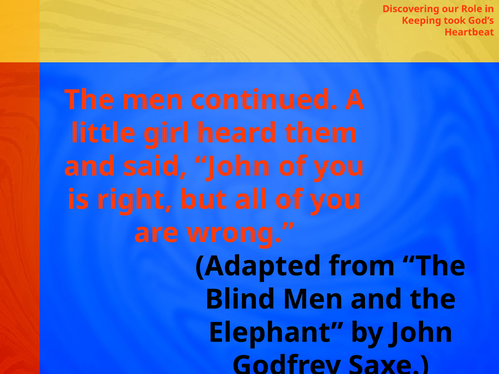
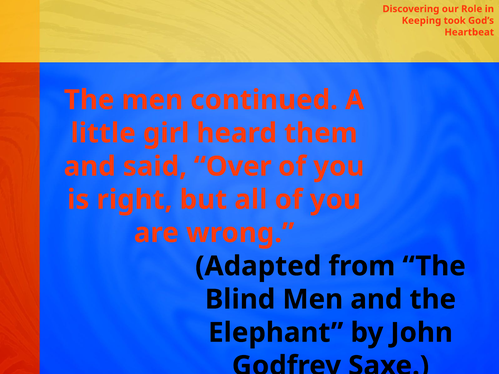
said John: John -> Over
